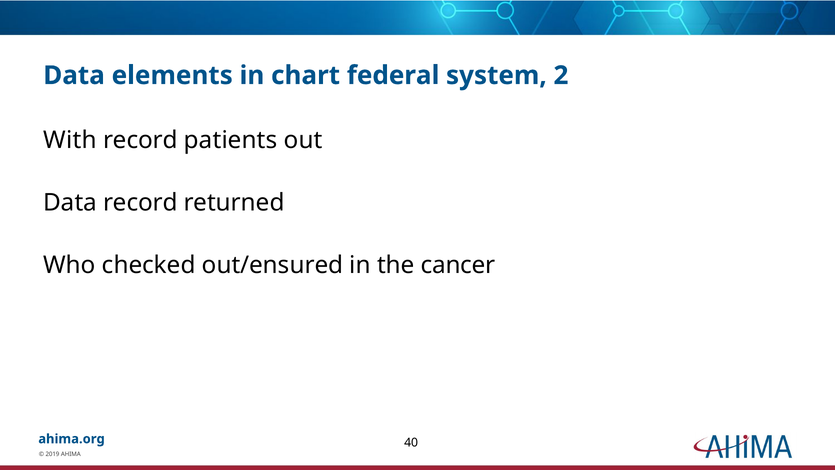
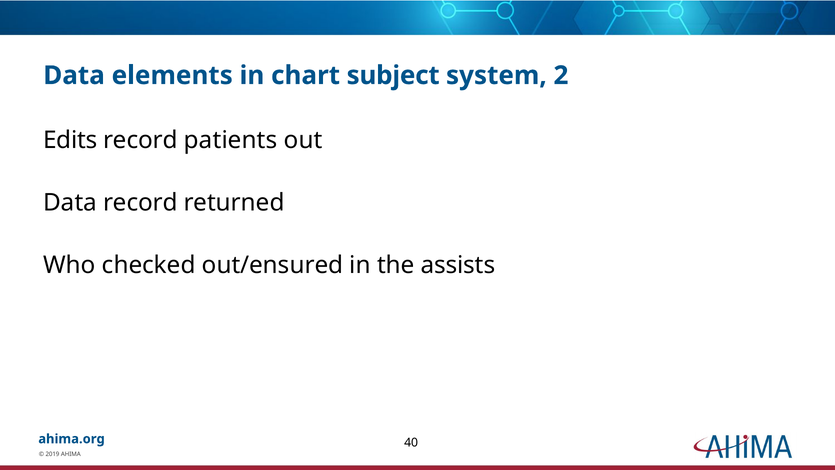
federal: federal -> subject
With: With -> Edits
cancer: cancer -> assists
